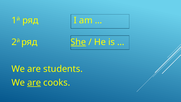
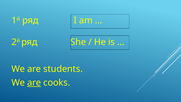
She underline: present -> none
